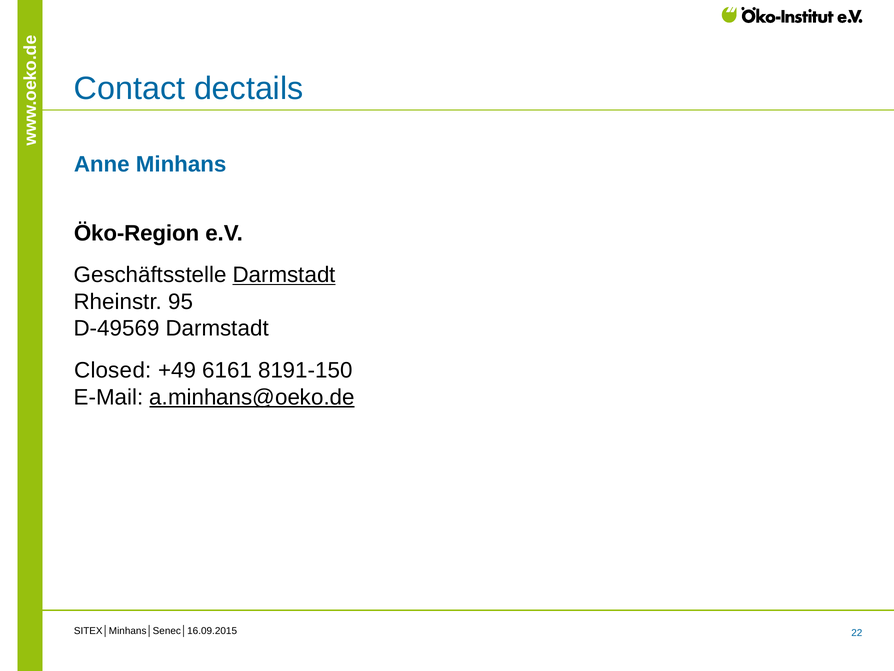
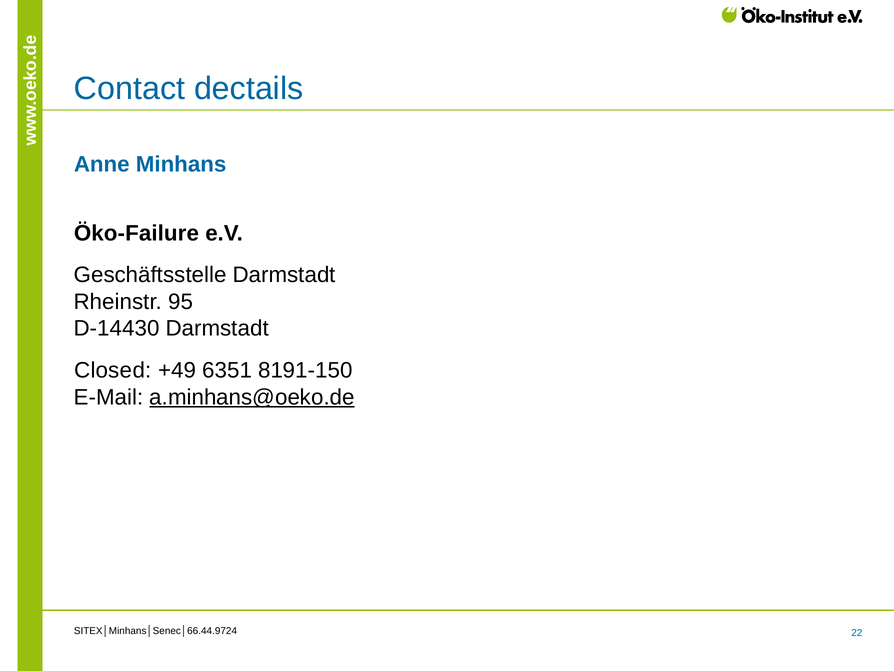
Öko-Region: Öko-Region -> Öko-Failure
Darmstadt at (284, 275) underline: present -> none
D-49569: D-49569 -> D-14430
6161: 6161 -> 6351
SITEX│Minhans│Senec│16.09.2015: SITEX│Minhans│Senec│16.09.2015 -> SITEX│Minhans│Senec│66.44.9724
